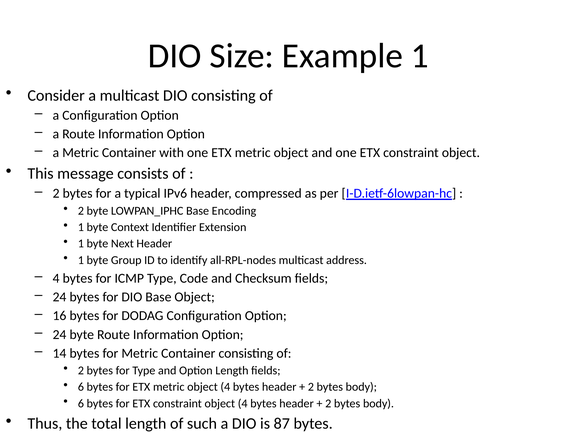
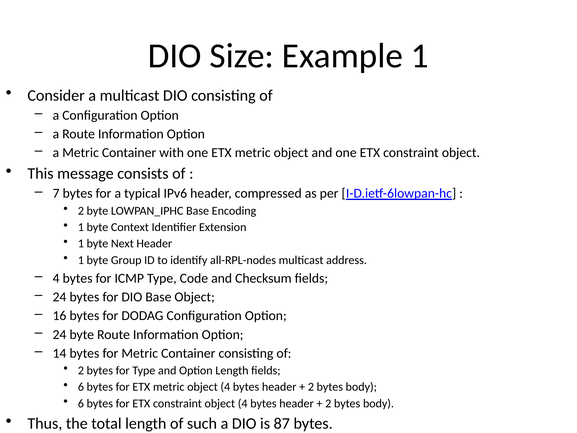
2 at (56, 193): 2 -> 7
